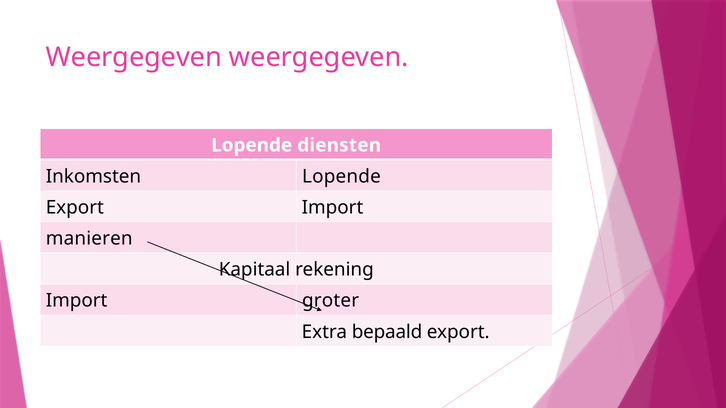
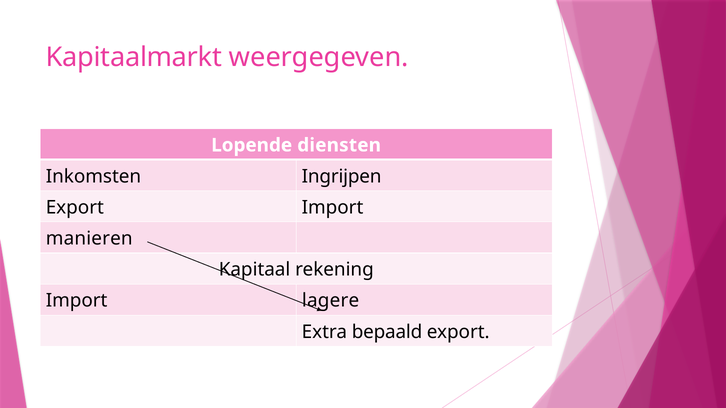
Weergegeven at (134, 57): Weergegeven -> Kapitaalmarkt
Inkomsten Lopende: Lopende -> Ingrijpen
groter: groter -> lagere
